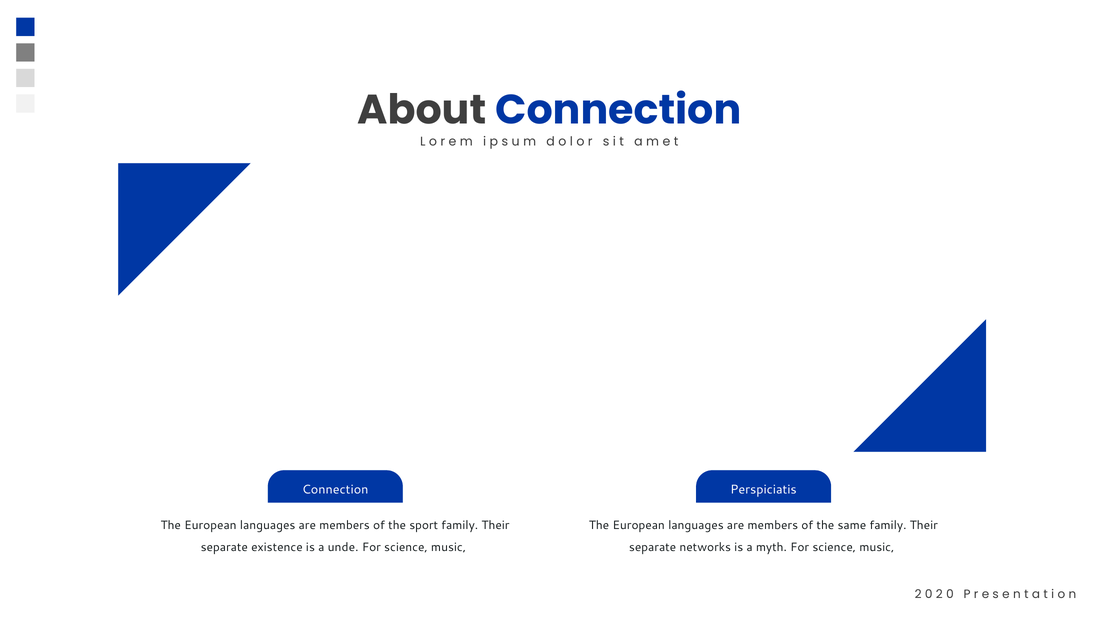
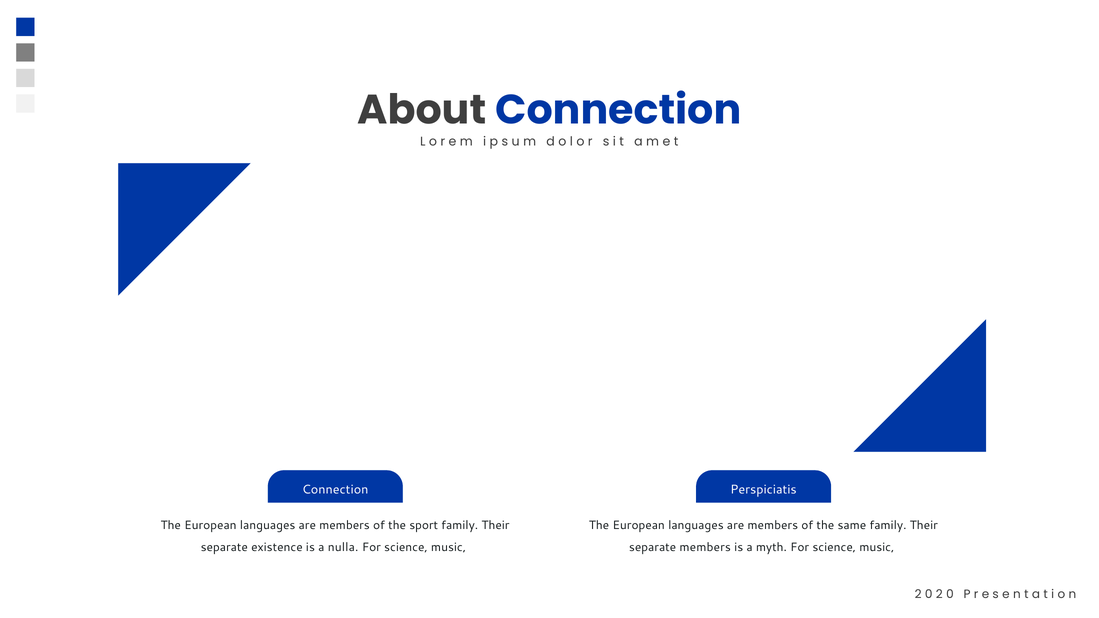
unde: unde -> nulla
separate networks: networks -> members
